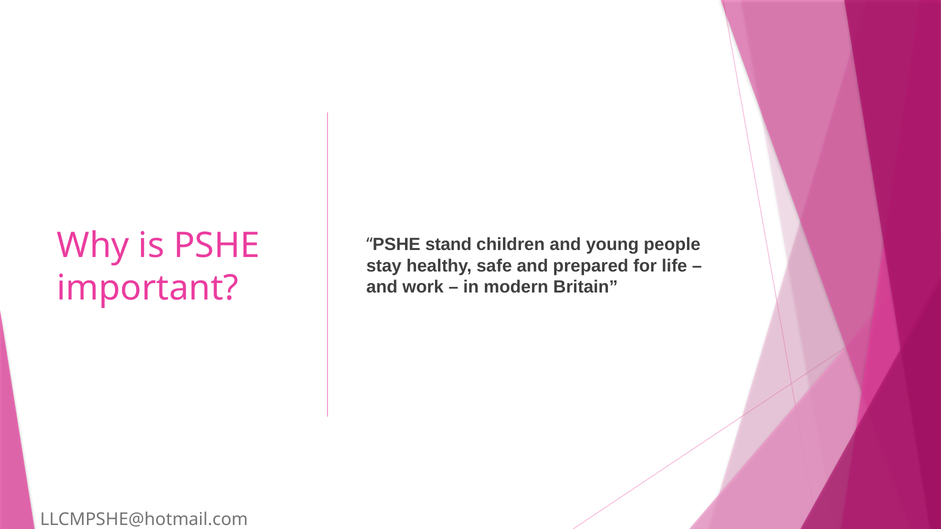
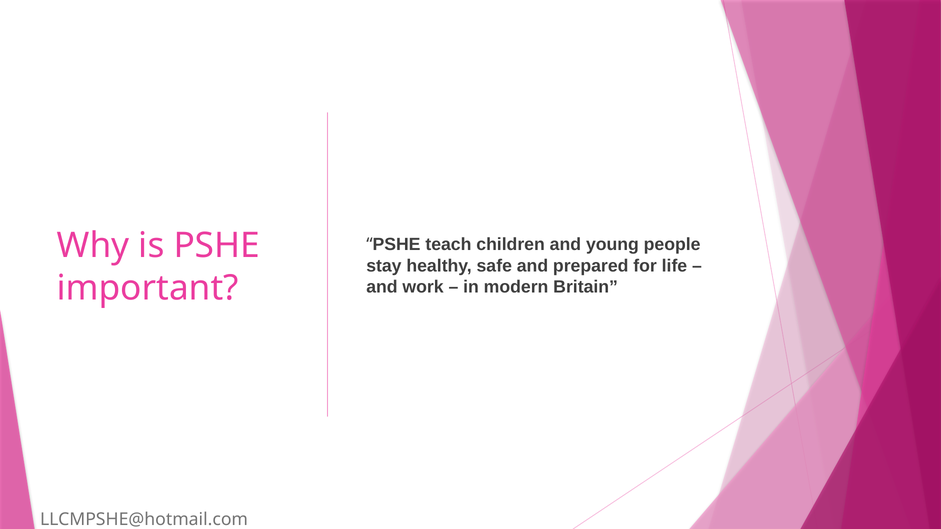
stand: stand -> teach
